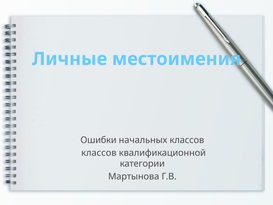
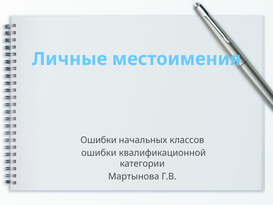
классов at (99, 153): классов -> ошибки
